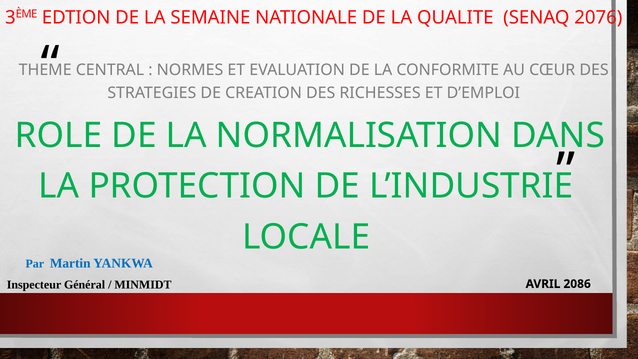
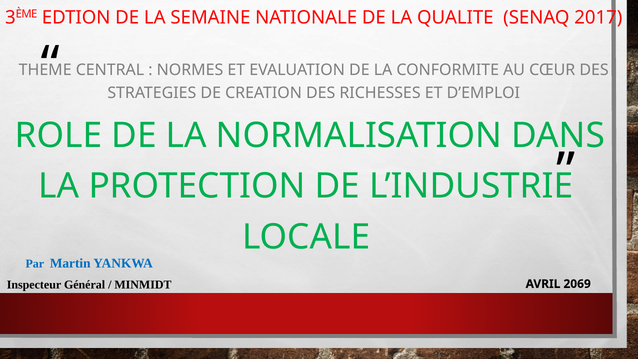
2076: 2076 -> 2017
2086: 2086 -> 2069
